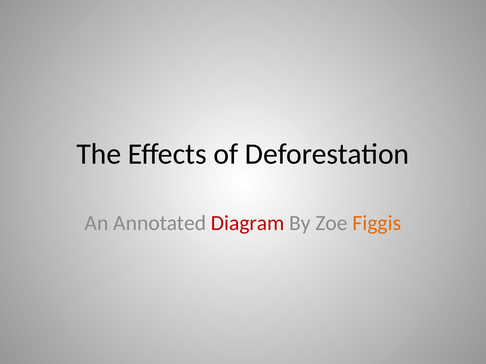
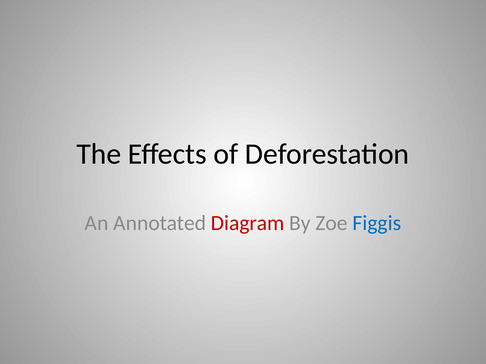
Figgis colour: orange -> blue
